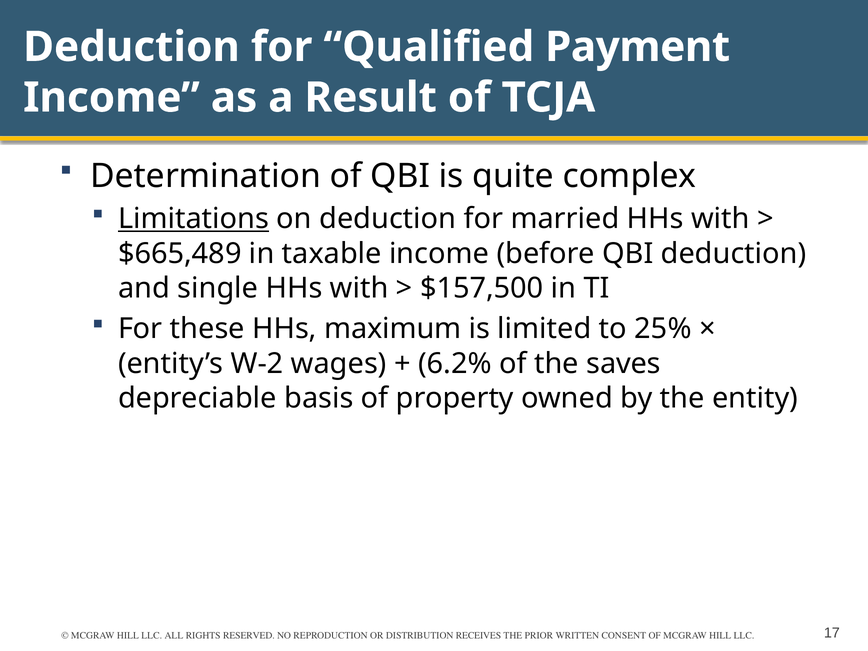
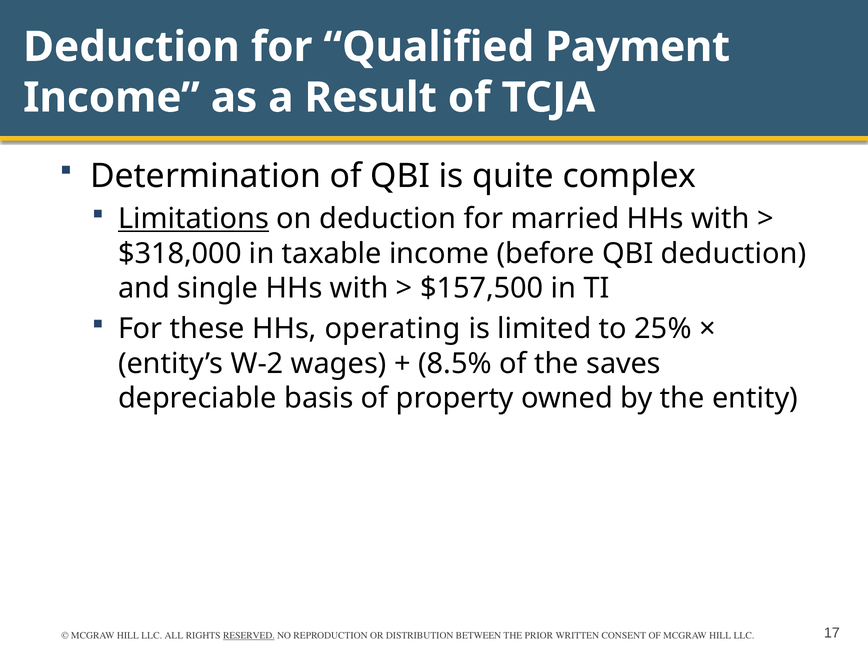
$665,489: $665,489 -> $318,000
maximum: maximum -> operating
6.2%: 6.2% -> 8.5%
RESERVED underline: none -> present
RECEIVES: RECEIVES -> BETWEEN
